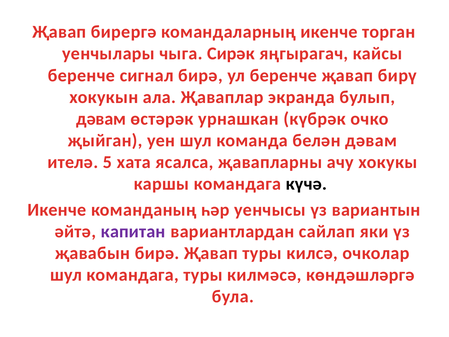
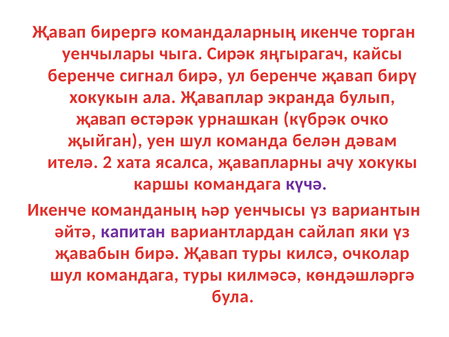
дәвам at (101, 119): дәвам -> җавап
5: 5 -> 2
күчә colour: black -> purple
